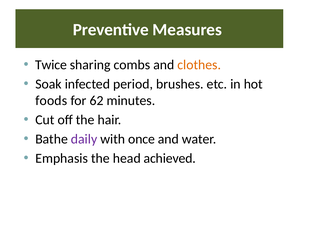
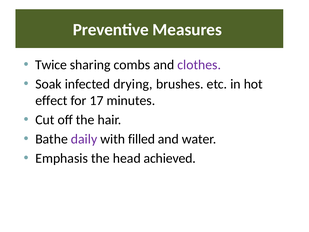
clothes colour: orange -> purple
period: period -> drying
foods: foods -> effect
62: 62 -> 17
once: once -> filled
